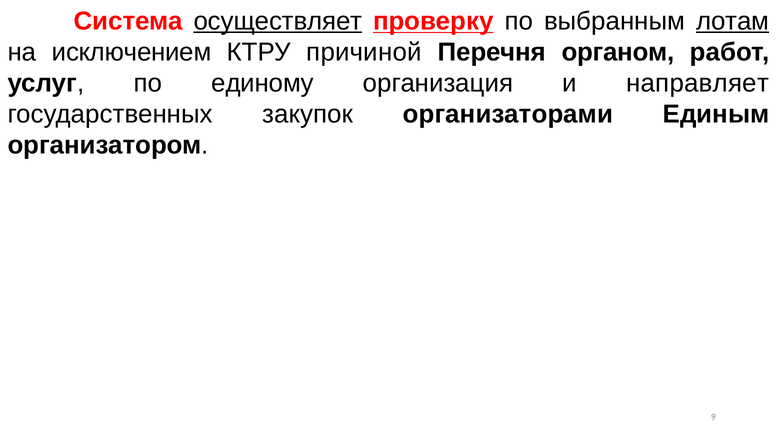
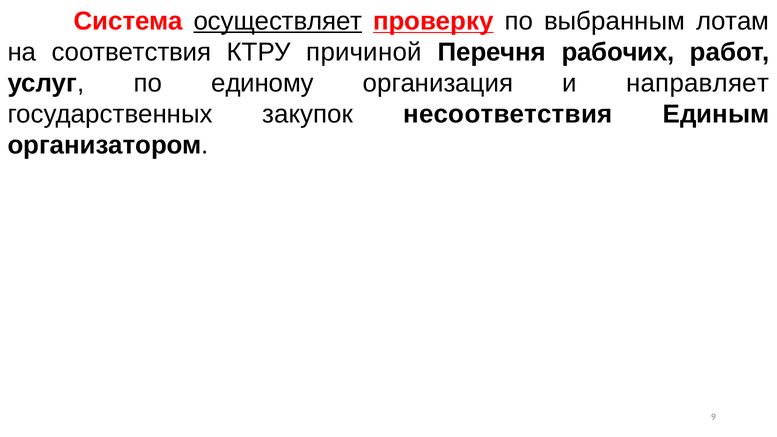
лотам underline: present -> none
исключением: исключением -> соответствия
органом: органом -> рабочих
организаторами: организаторами -> несоответствия
